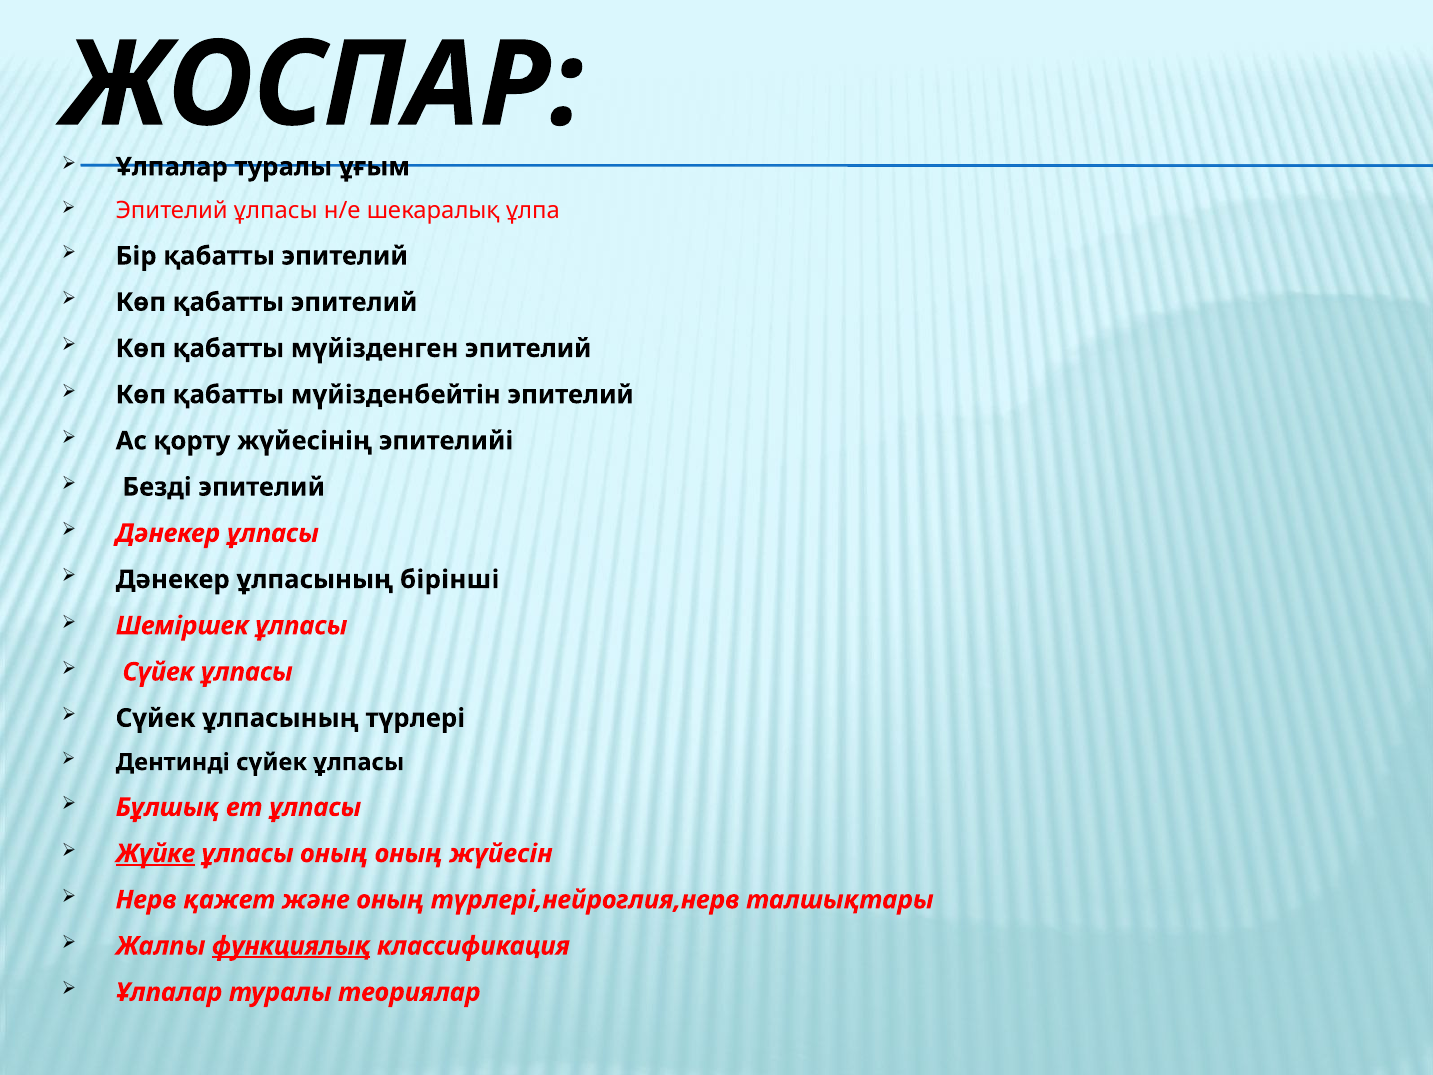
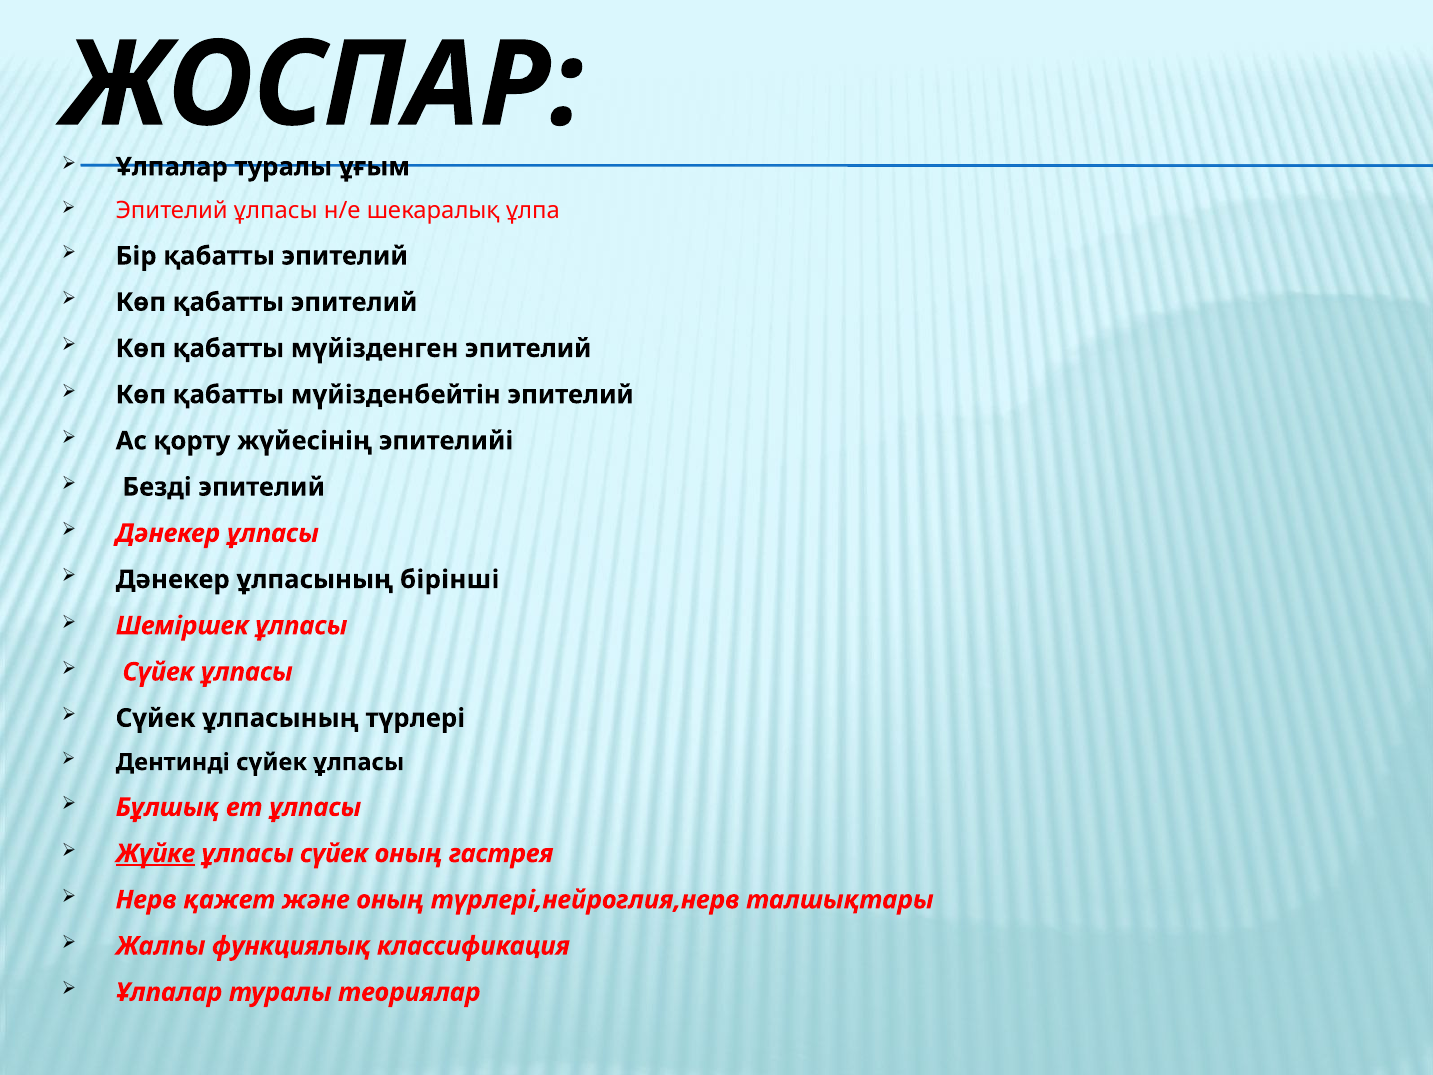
ұлпасы оның: оның -> сүйек
жүйесін: жүйесін -> гастрея
функциялық underline: present -> none
